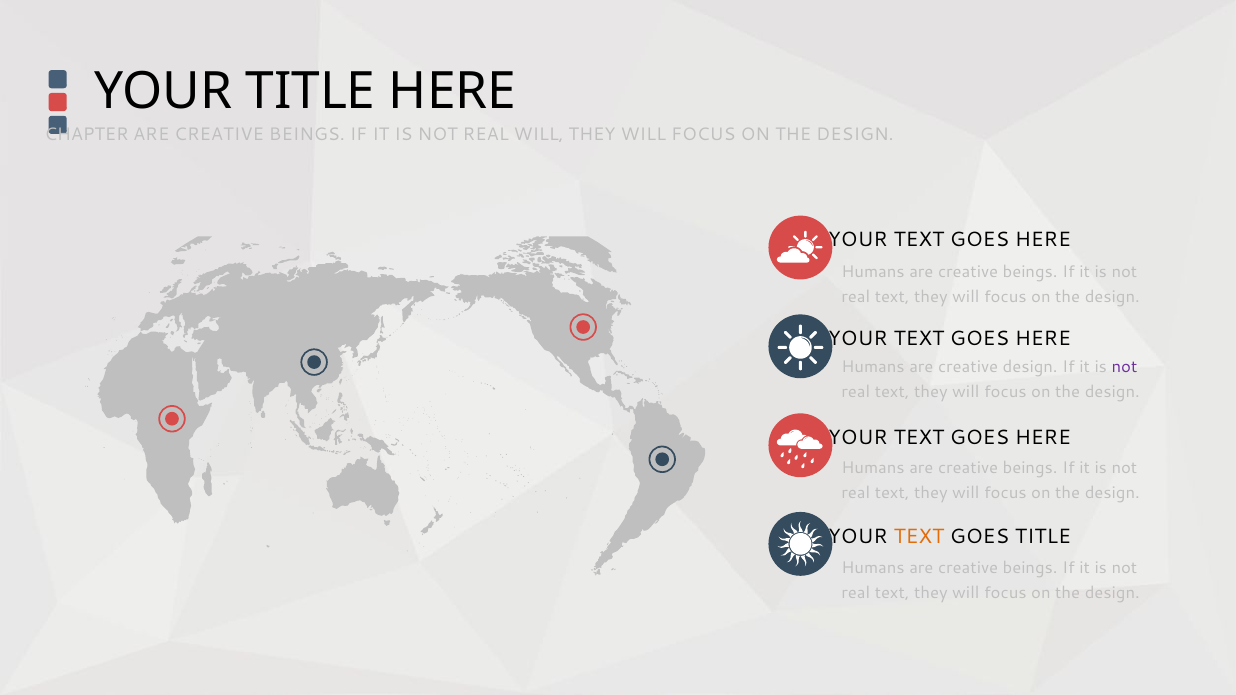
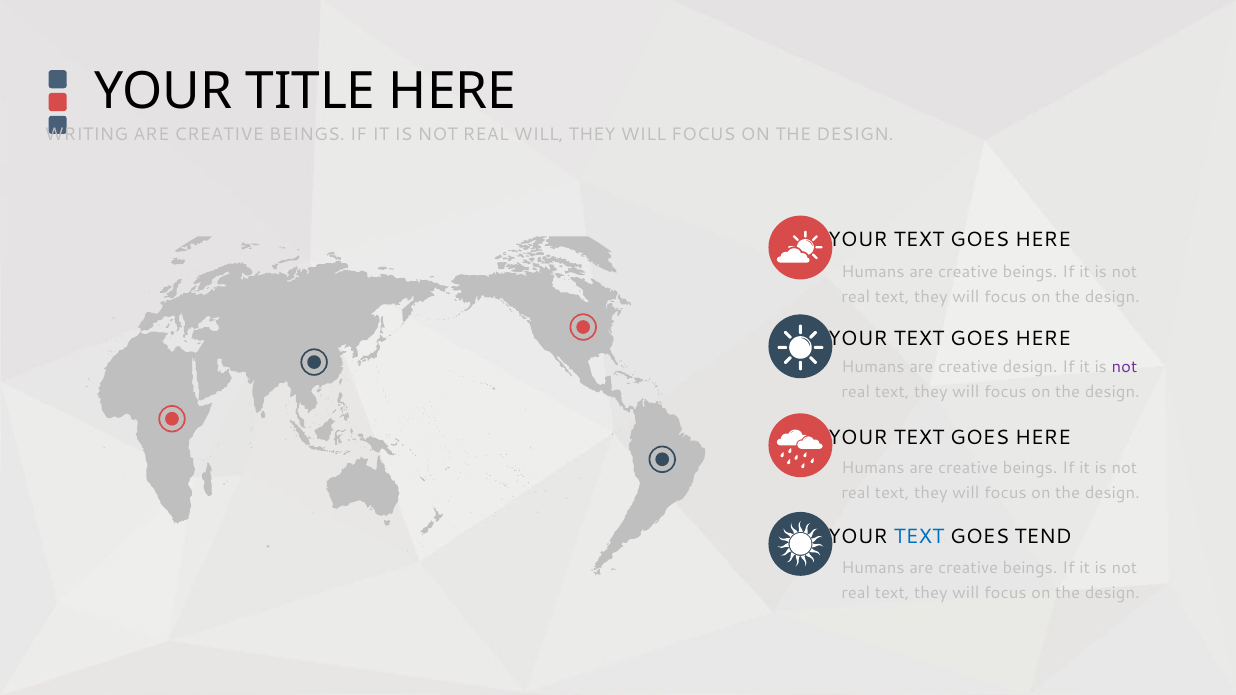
CHAPTER: CHAPTER -> WRITING
TEXT at (919, 537) colour: orange -> blue
GOES TITLE: TITLE -> TEND
